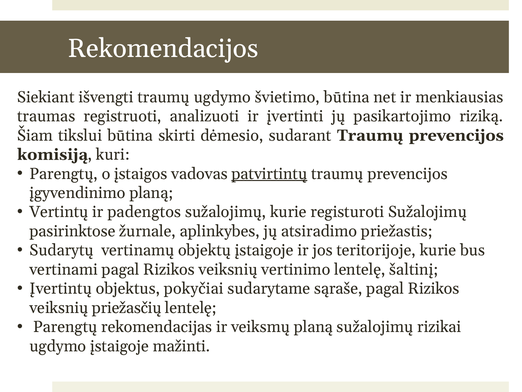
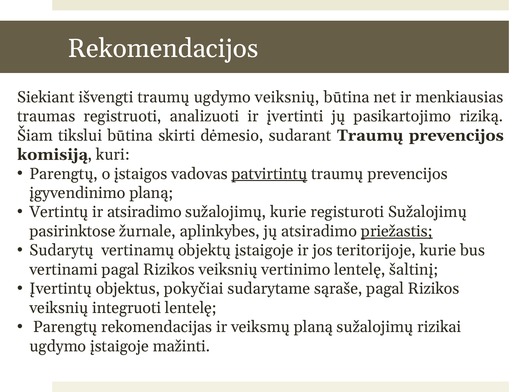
ugdymo švietimo: švietimo -> veiksnių
ir padengtos: padengtos -> atsiradimo
priežastis underline: none -> present
priežasčių: priežasčių -> integruoti
